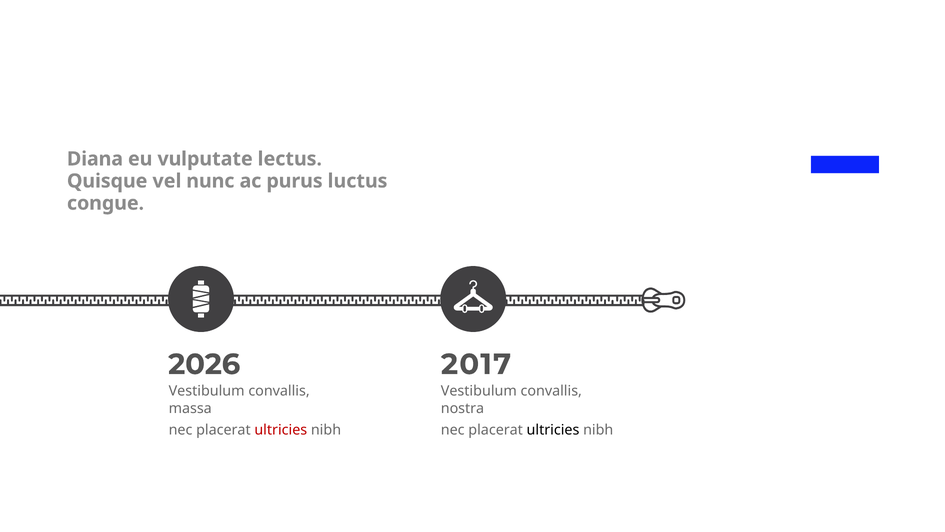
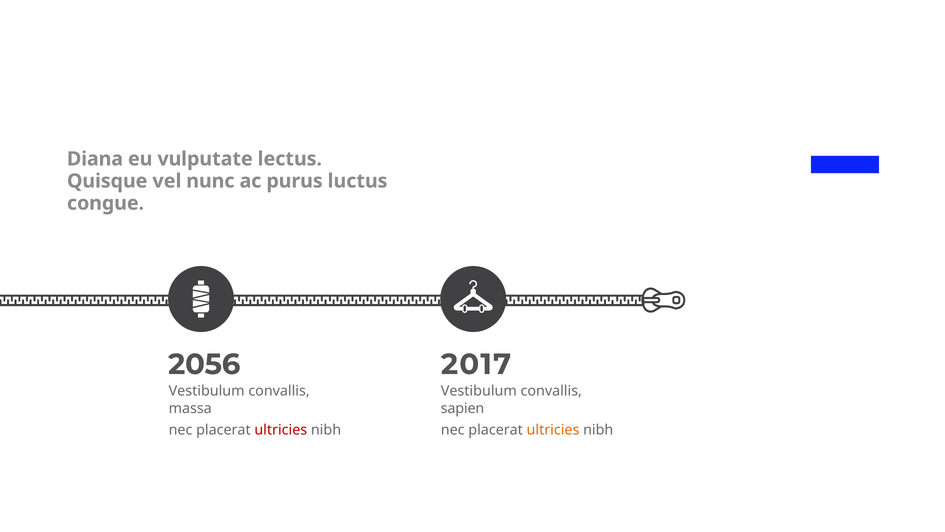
2026: 2026 -> 2056
nostra: nostra -> sapien
ultricies at (553, 430) colour: black -> orange
